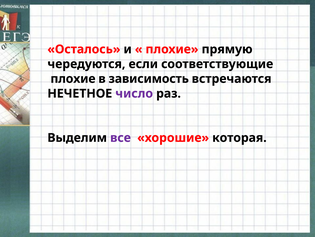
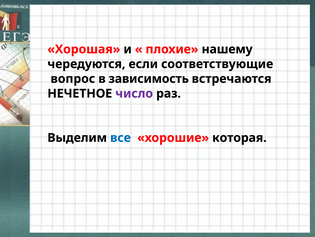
Осталось: Осталось -> Хорошая
прямую: прямую -> нашему
плохие at (73, 79): плохие -> вопрос
все colour: purple -> blue
